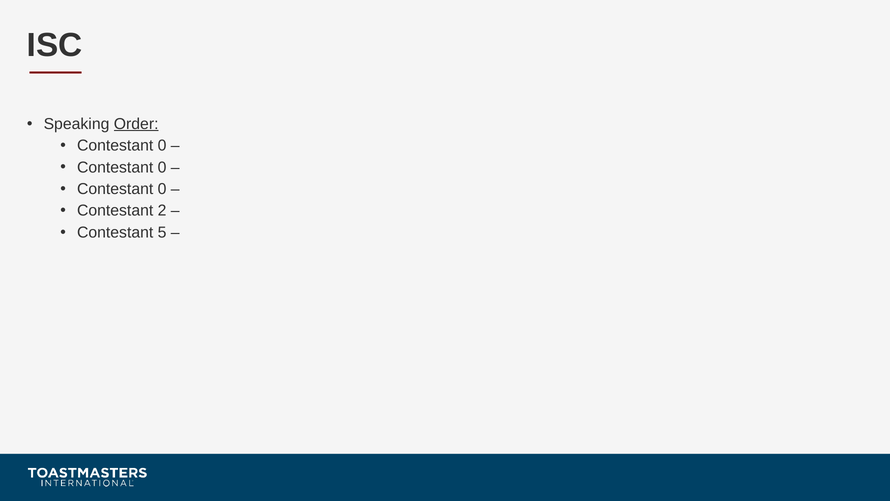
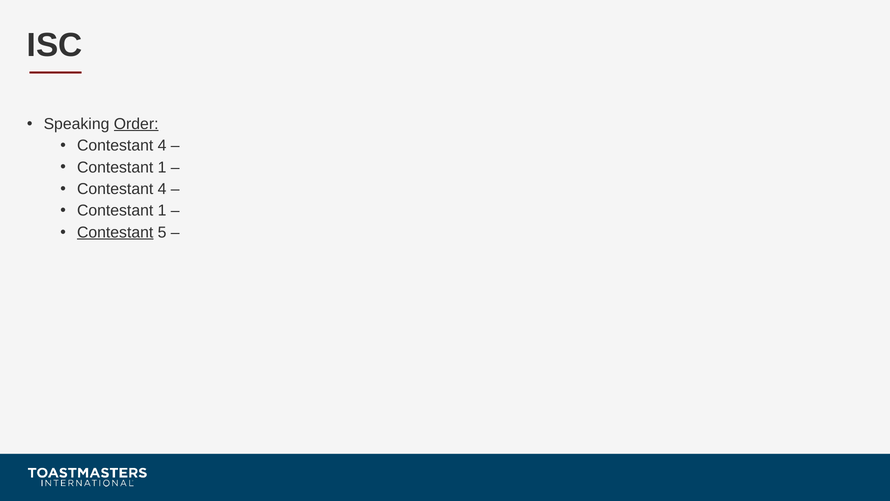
0 at (162, 146): 0 -> 4
0 at (162, 167): 0 -> 1
0 at (162, 189): 0 -> 4
2 at (162, 211): 2 -> 1
Contestant at (115, 232) underline: none -> present
